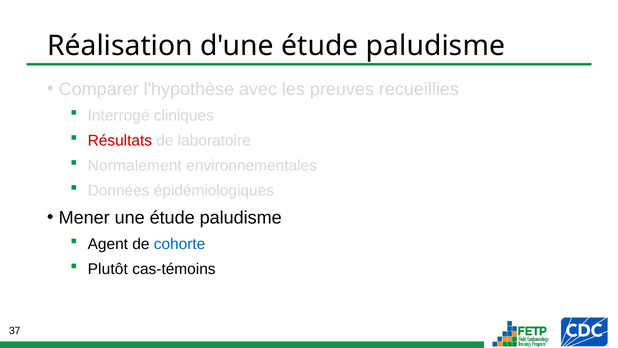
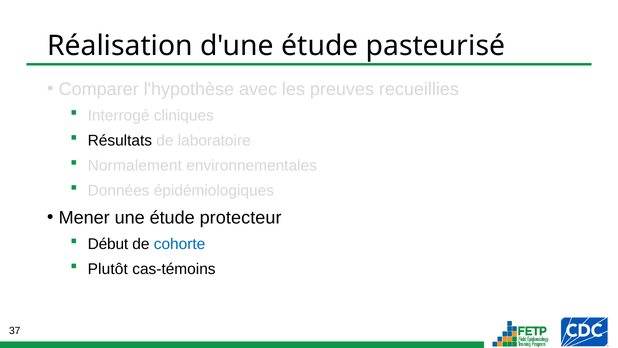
d'une étude paludisme: paludisme -> pasteurisé
Résultats colour: red -> black
une étude paludisme: paludisme -> protecteur
Agent: Agent -> Début
